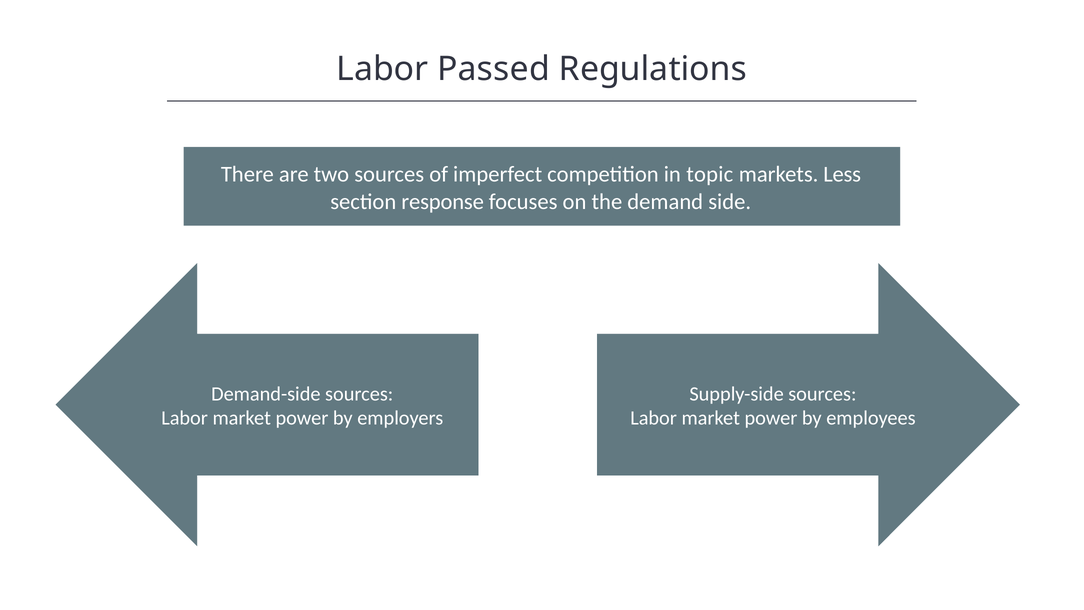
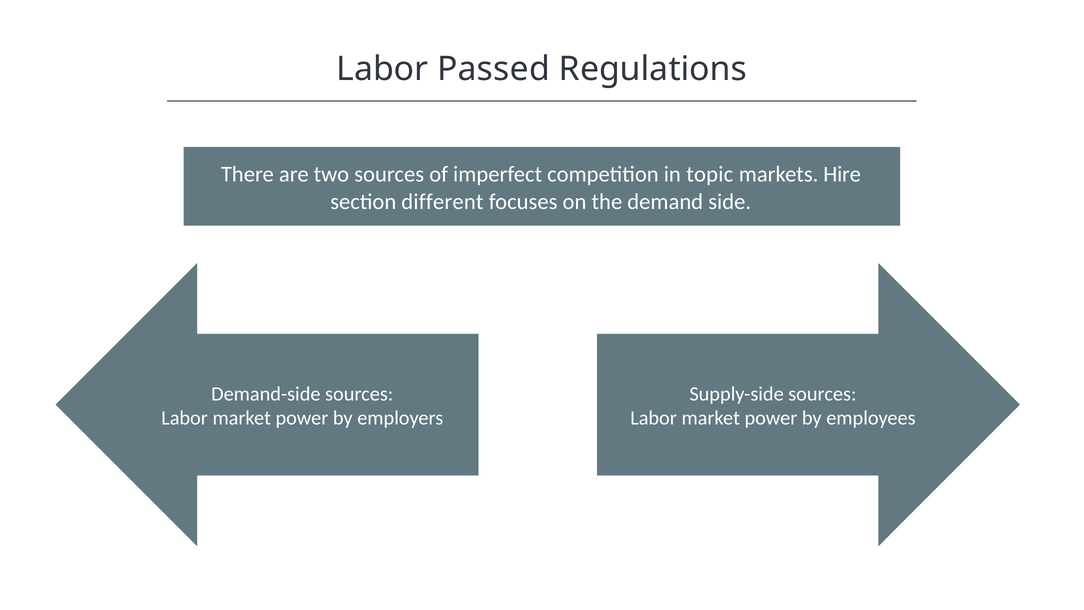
Less: Less -> Hire
response: response -> different
